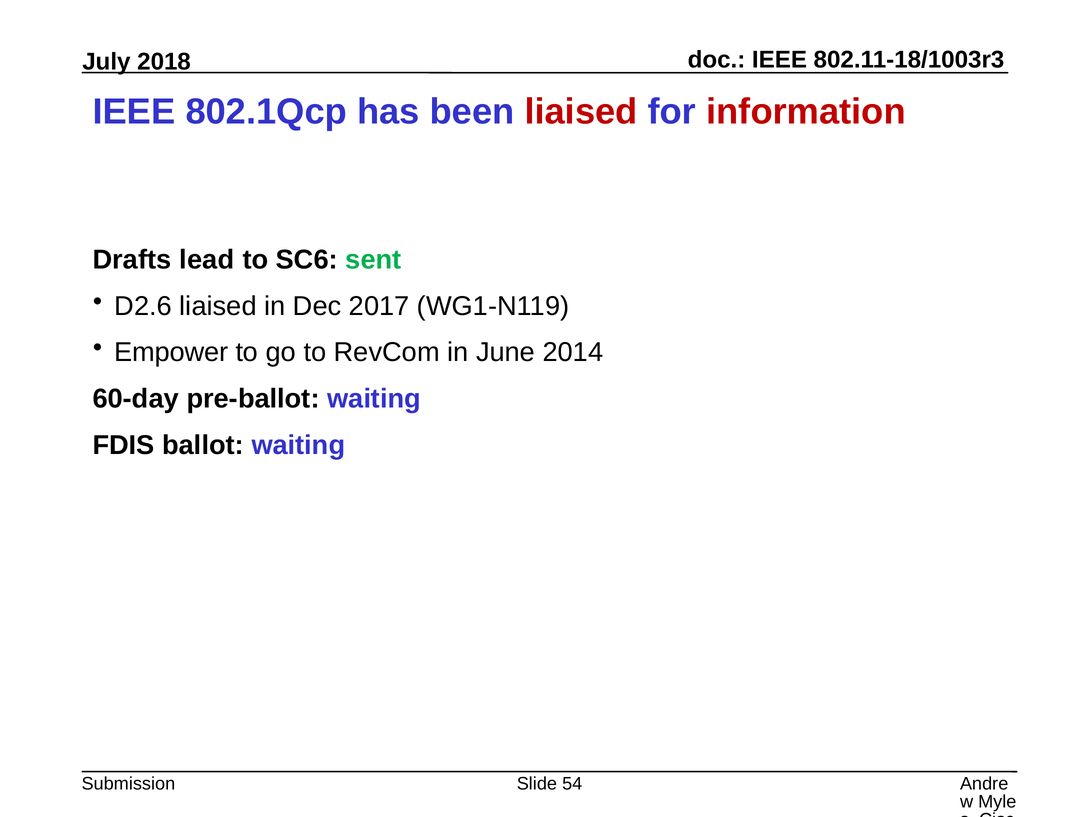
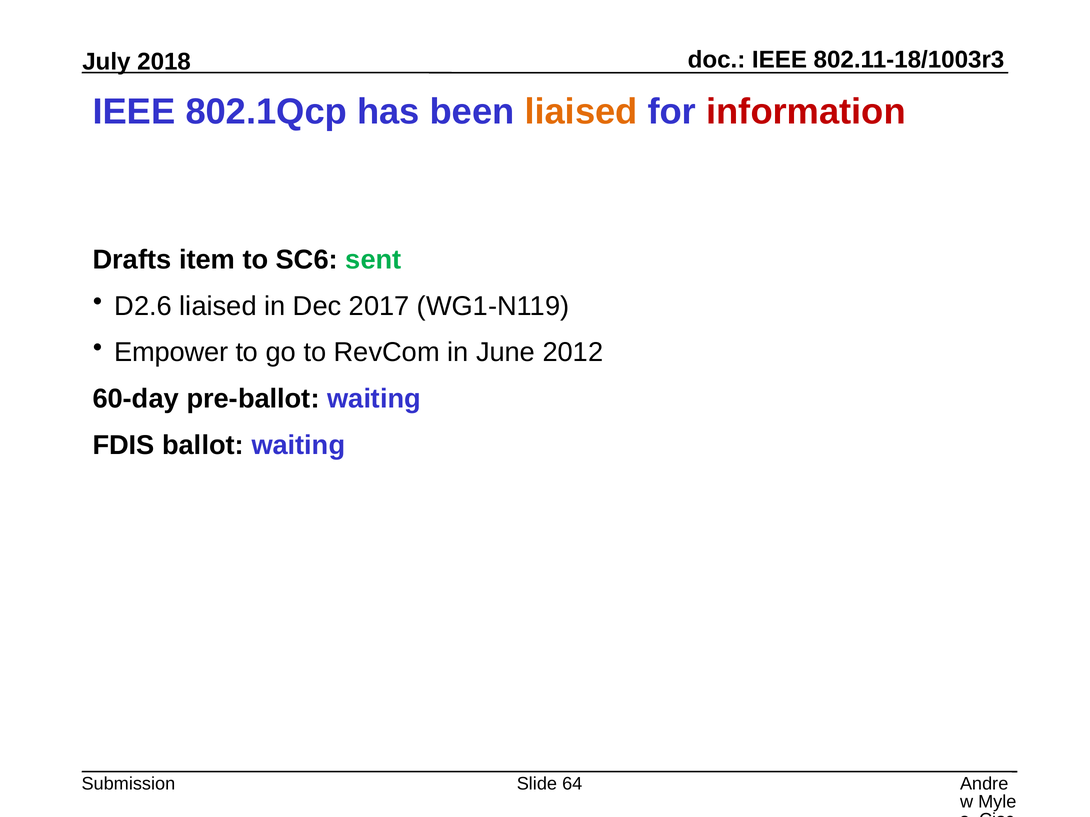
liaised at (581, 112) colour: red -> orange
lead: lead -> item
2014: 2014 -> 2012
54: 54 -> 64
